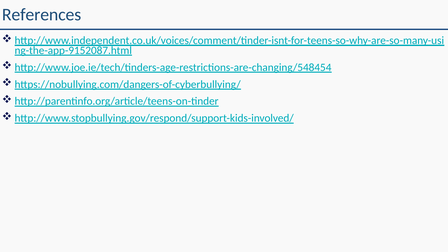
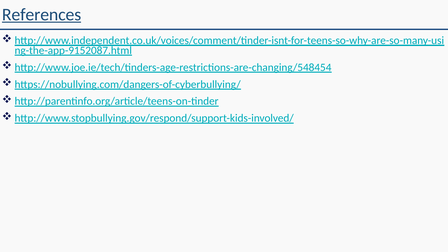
References underline: none -> present
